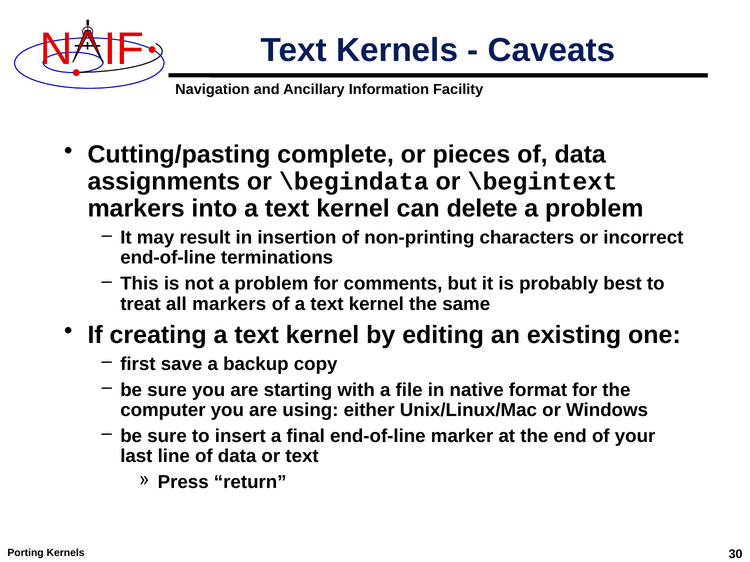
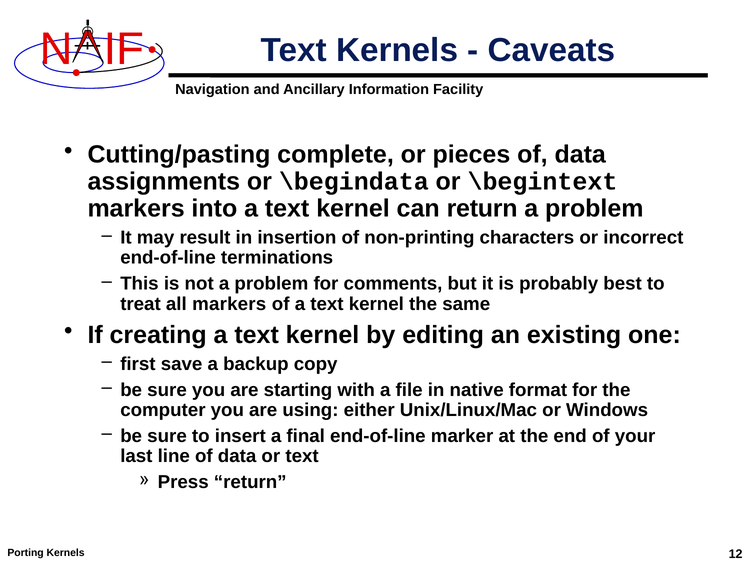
can delete: delete -> return
30: 30 -> 12
